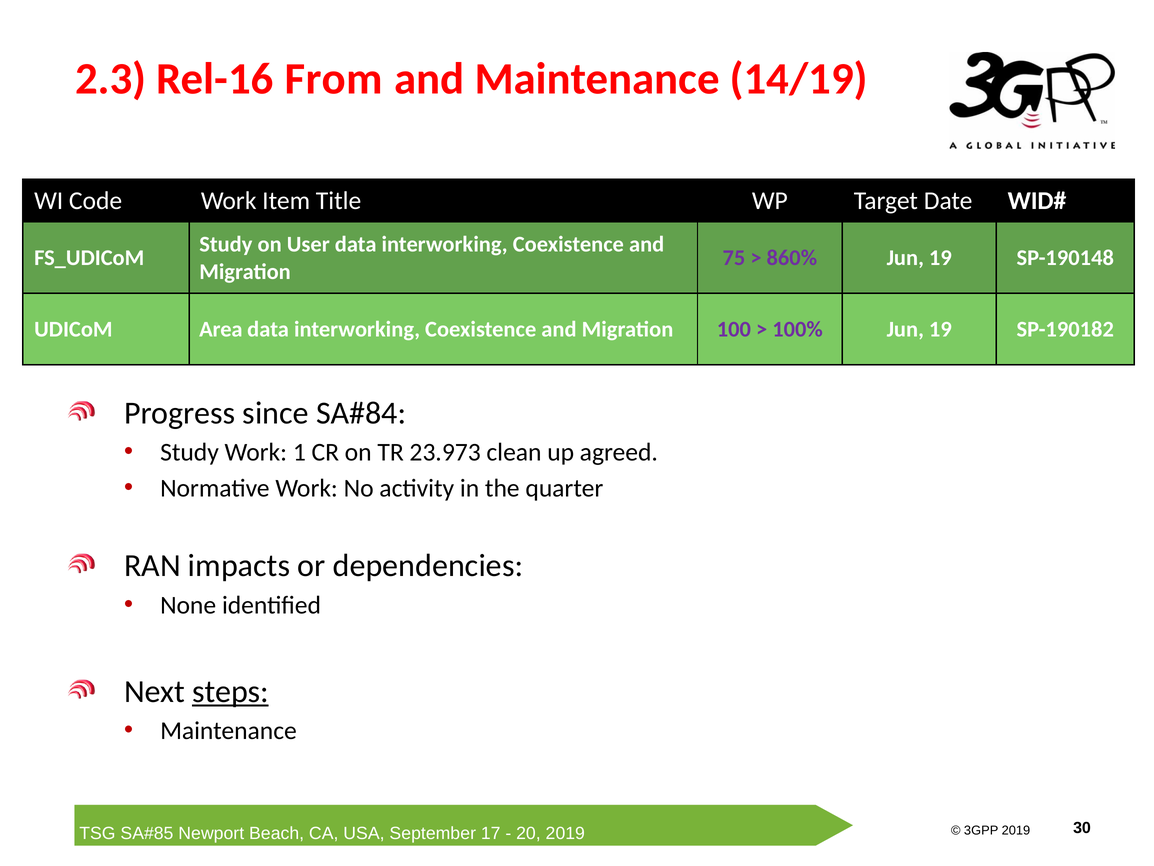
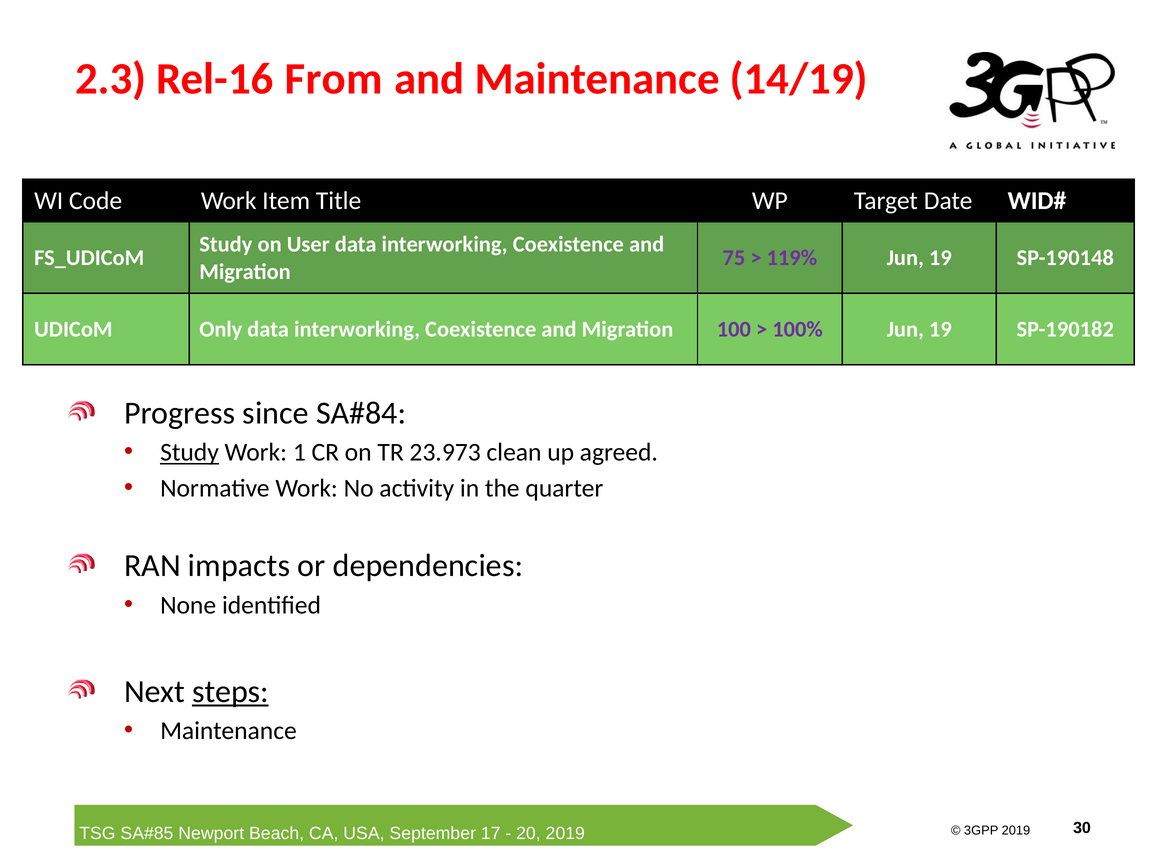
860%: 860% -> 119%
Area: Area -> Only
Study at (190, 452) underline: none -> present
